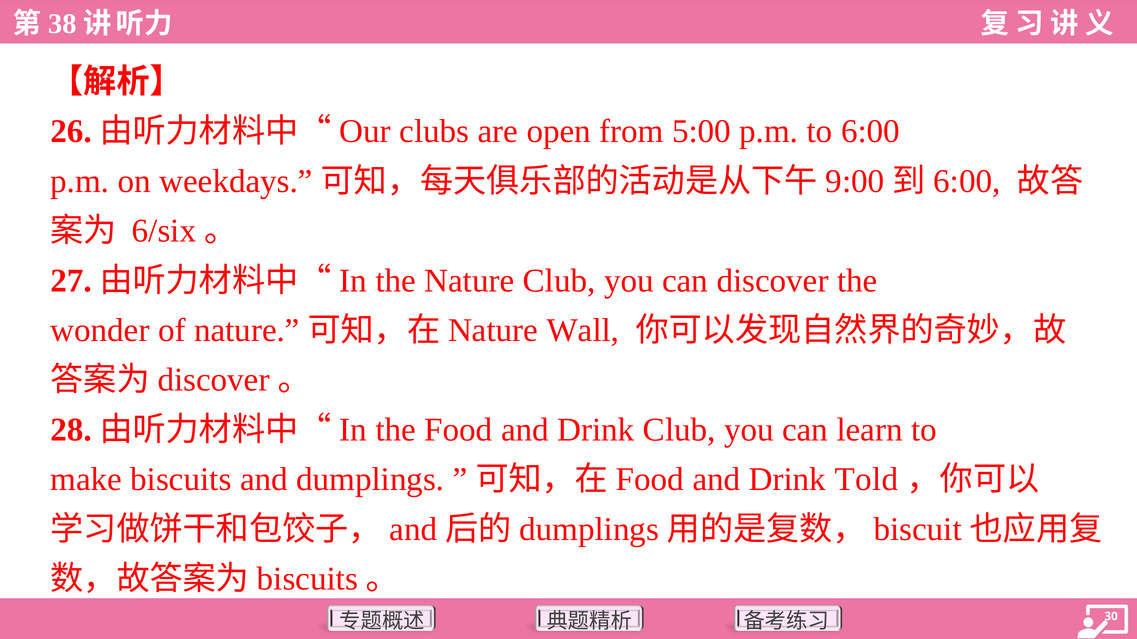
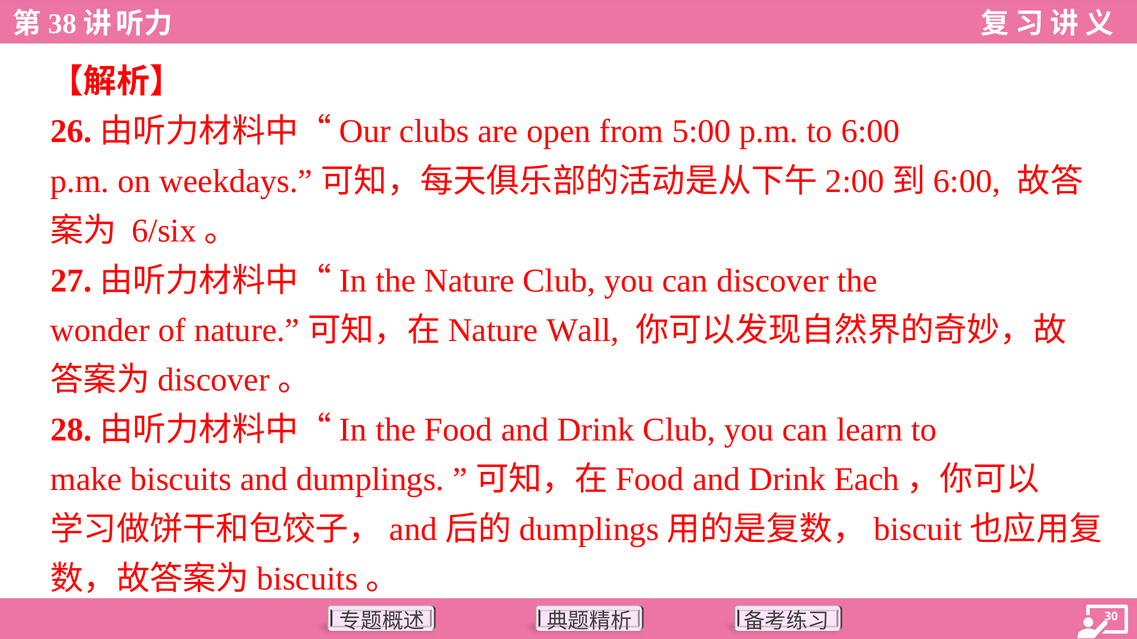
9:00: 9:00 -> 2:00
Told: Told -> Each
